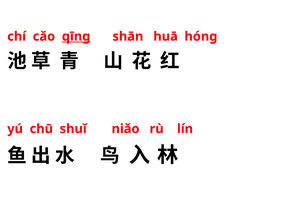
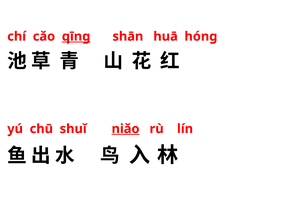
niǎo underline: none -> present
